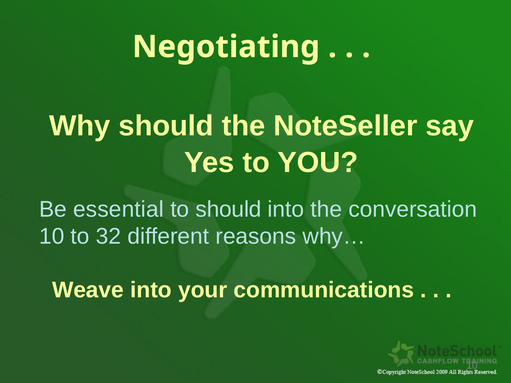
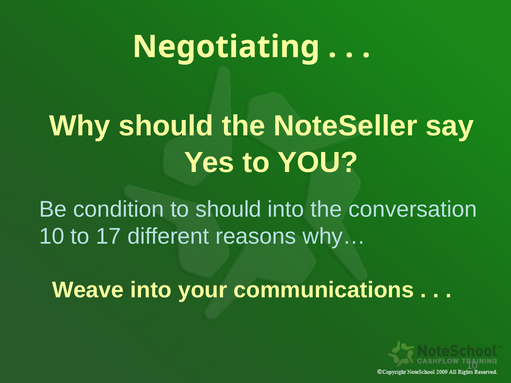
essential: essential -> condition
32: 32 -> 17
